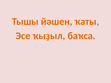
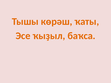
йәшен: йәшен -> көрәш
